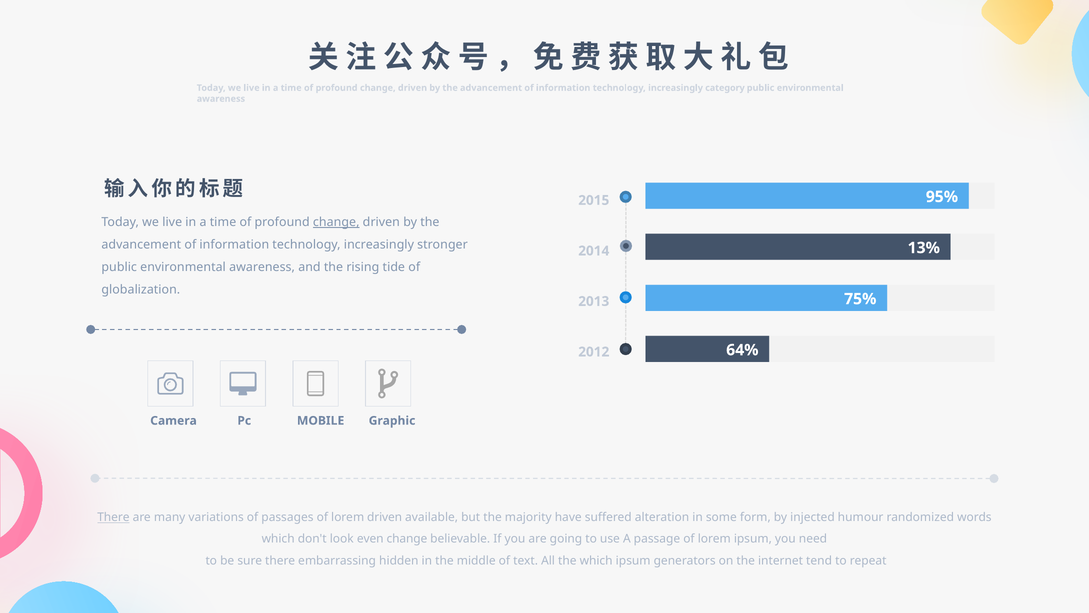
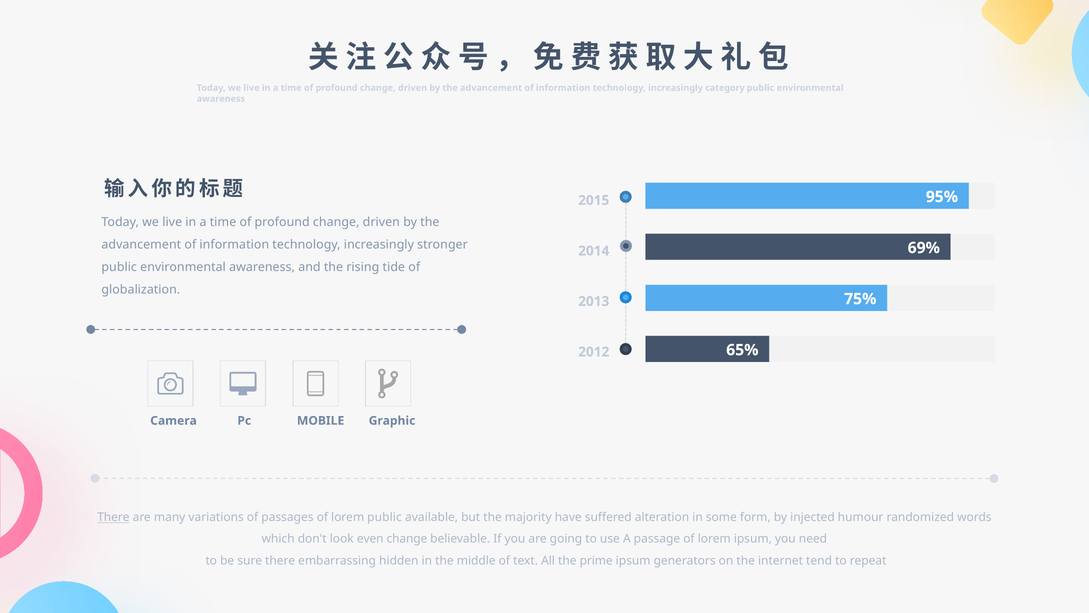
change at (336, 222) underline: present -> none
13%: 13% -> 69%
64%: 64% -> 65%
lorem driven: driven -> public
the which: which -> prime
